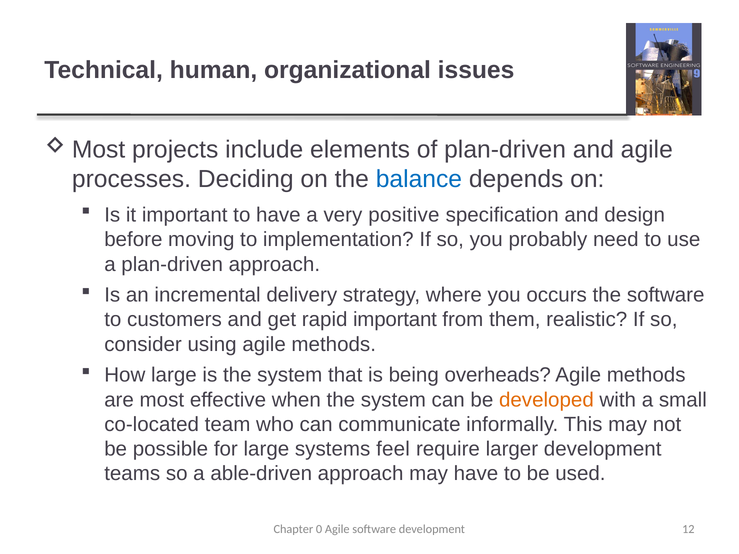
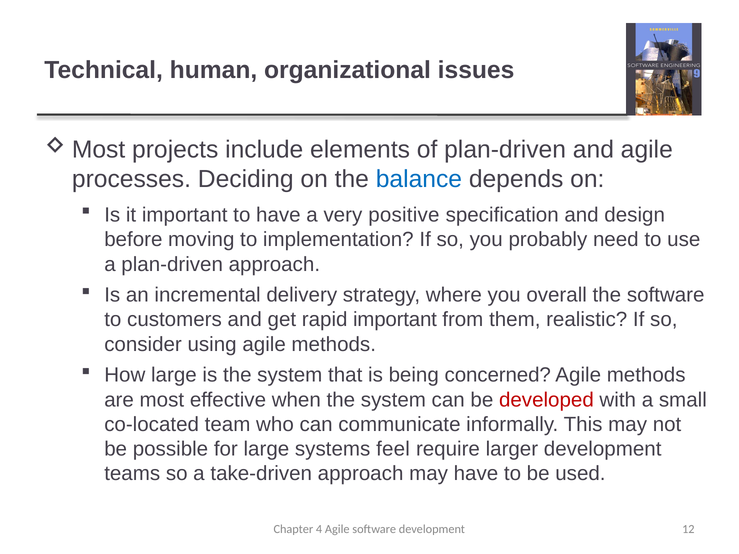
occurs: occurs -> overall
overheads: overheads -> concerned
developed colour: orange -> red
able-driven: able-driven -> take-driven
0: 0 -> 4
